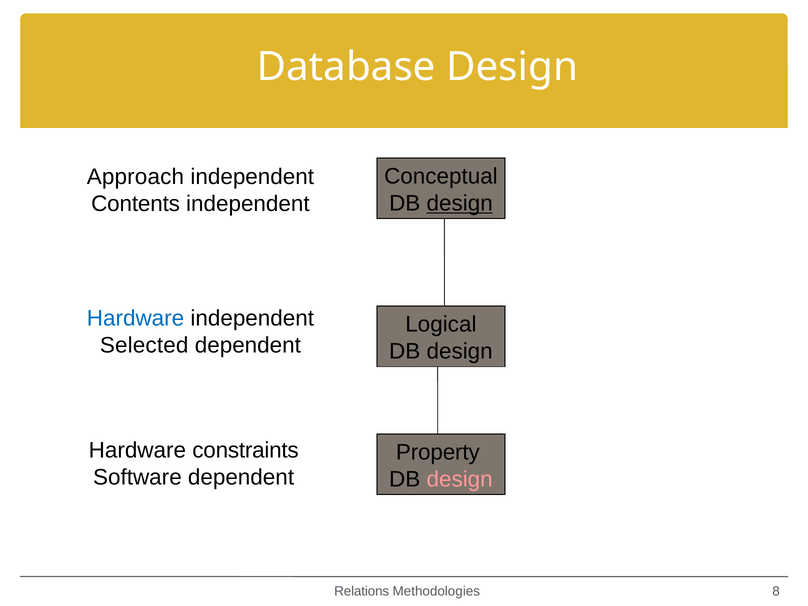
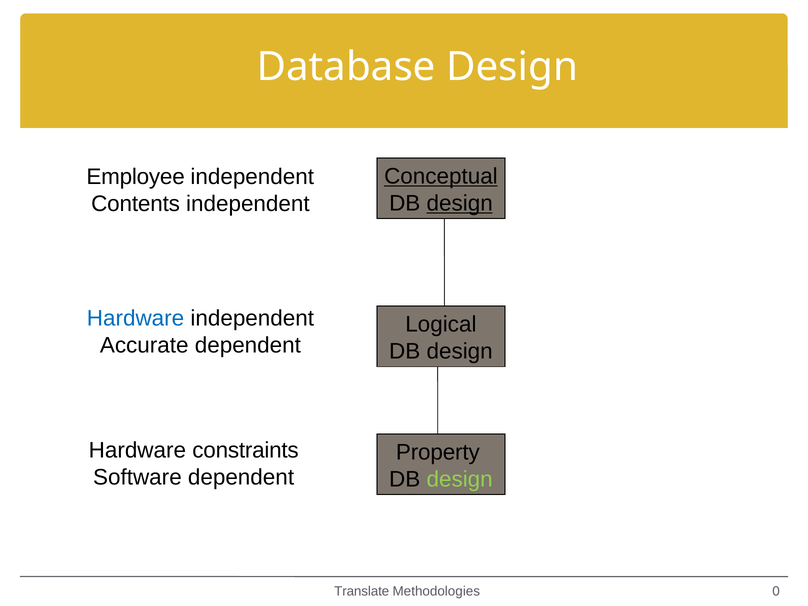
Conceptual underline: none -> present
Approach: Approach -> Employee
Selected: Selected -> Accurate
design at (460, 479) colour: pink -> light green
Relations: Relations -> Translate
8: 8 -> 0
